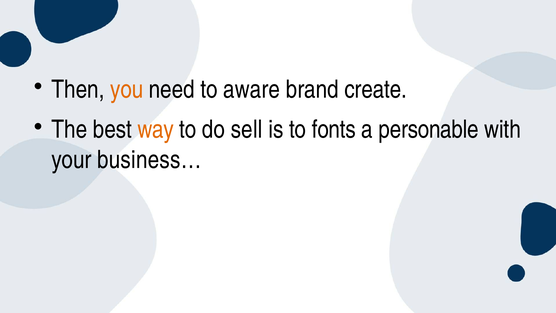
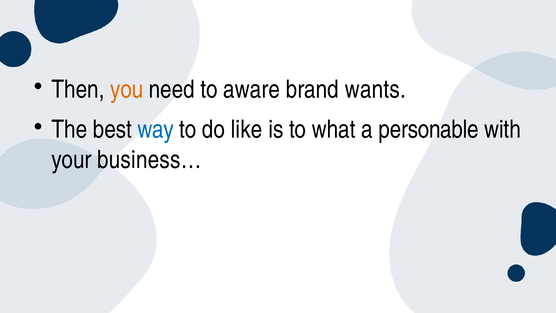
create: create -> wants
way colour: orange -> blue
sell: sell -> like
fonts: fonts -> what
